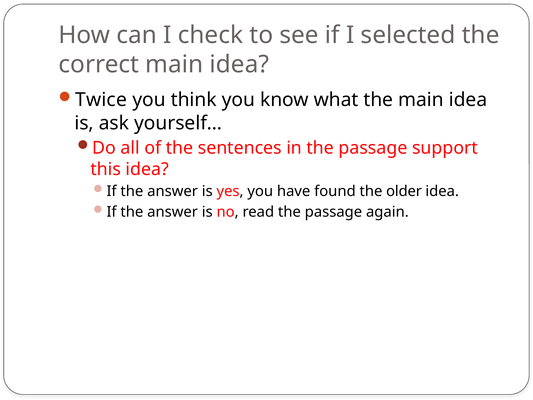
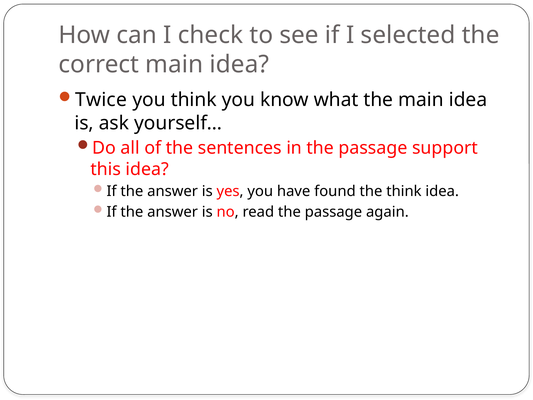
the older: older -> think
